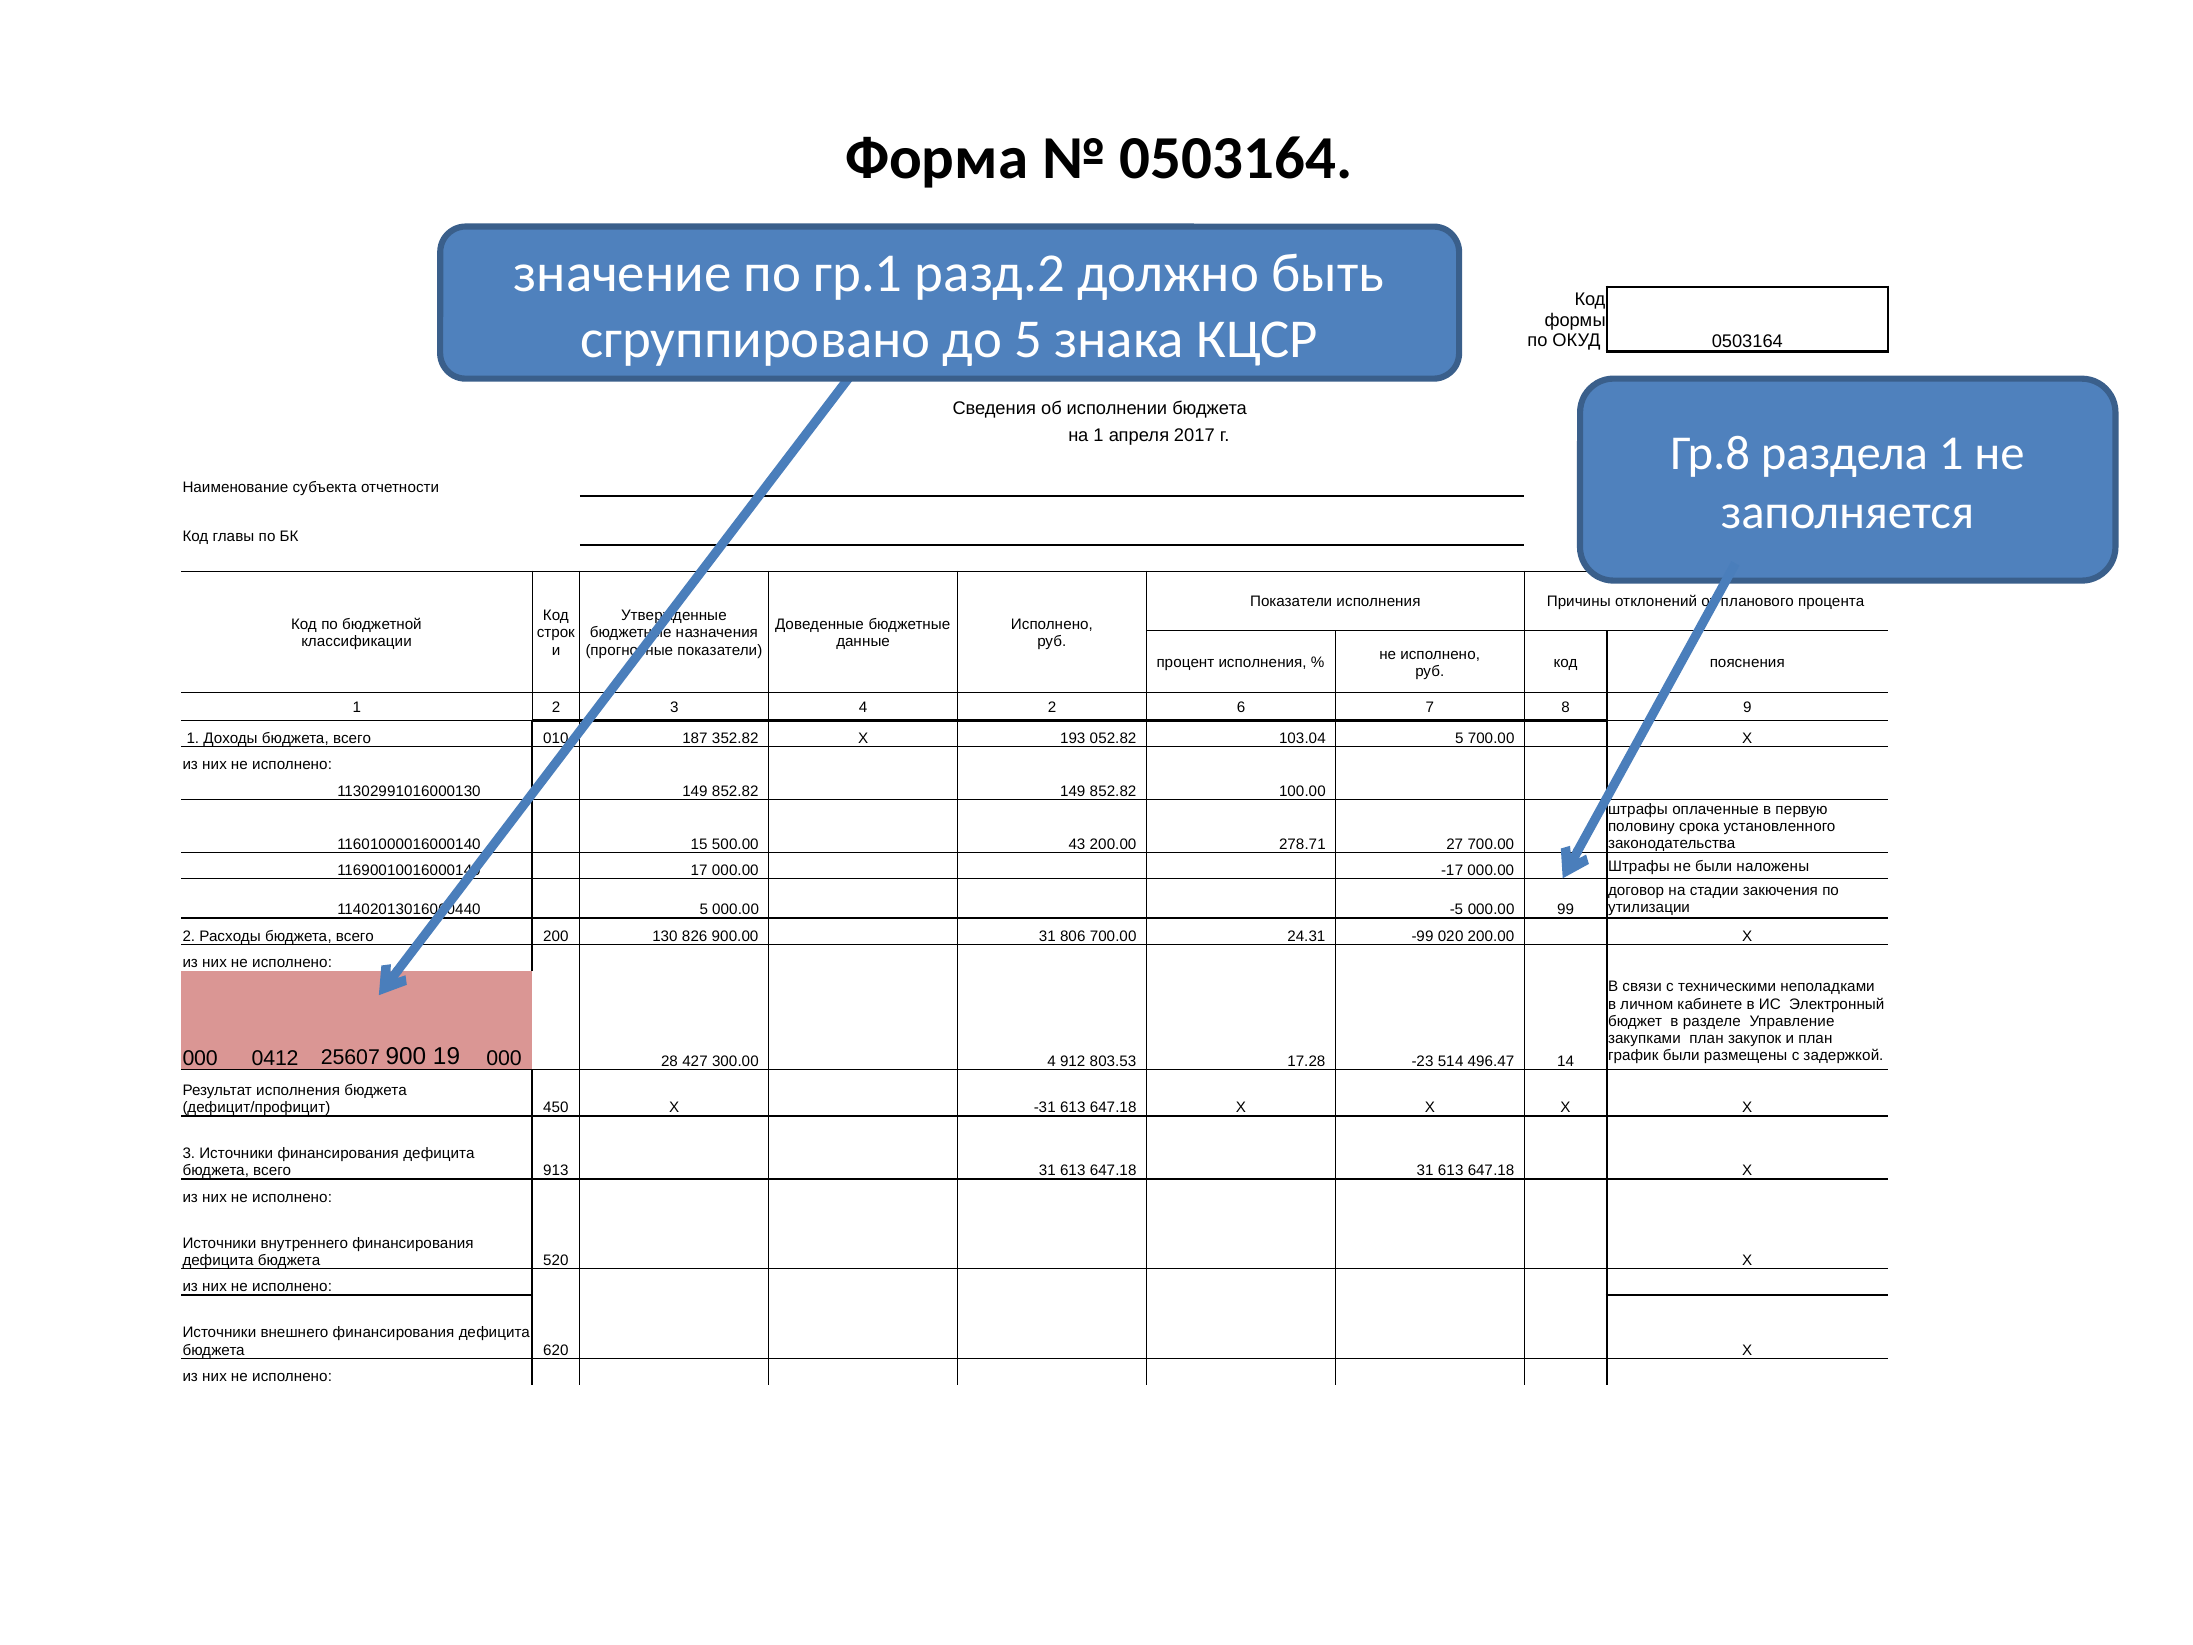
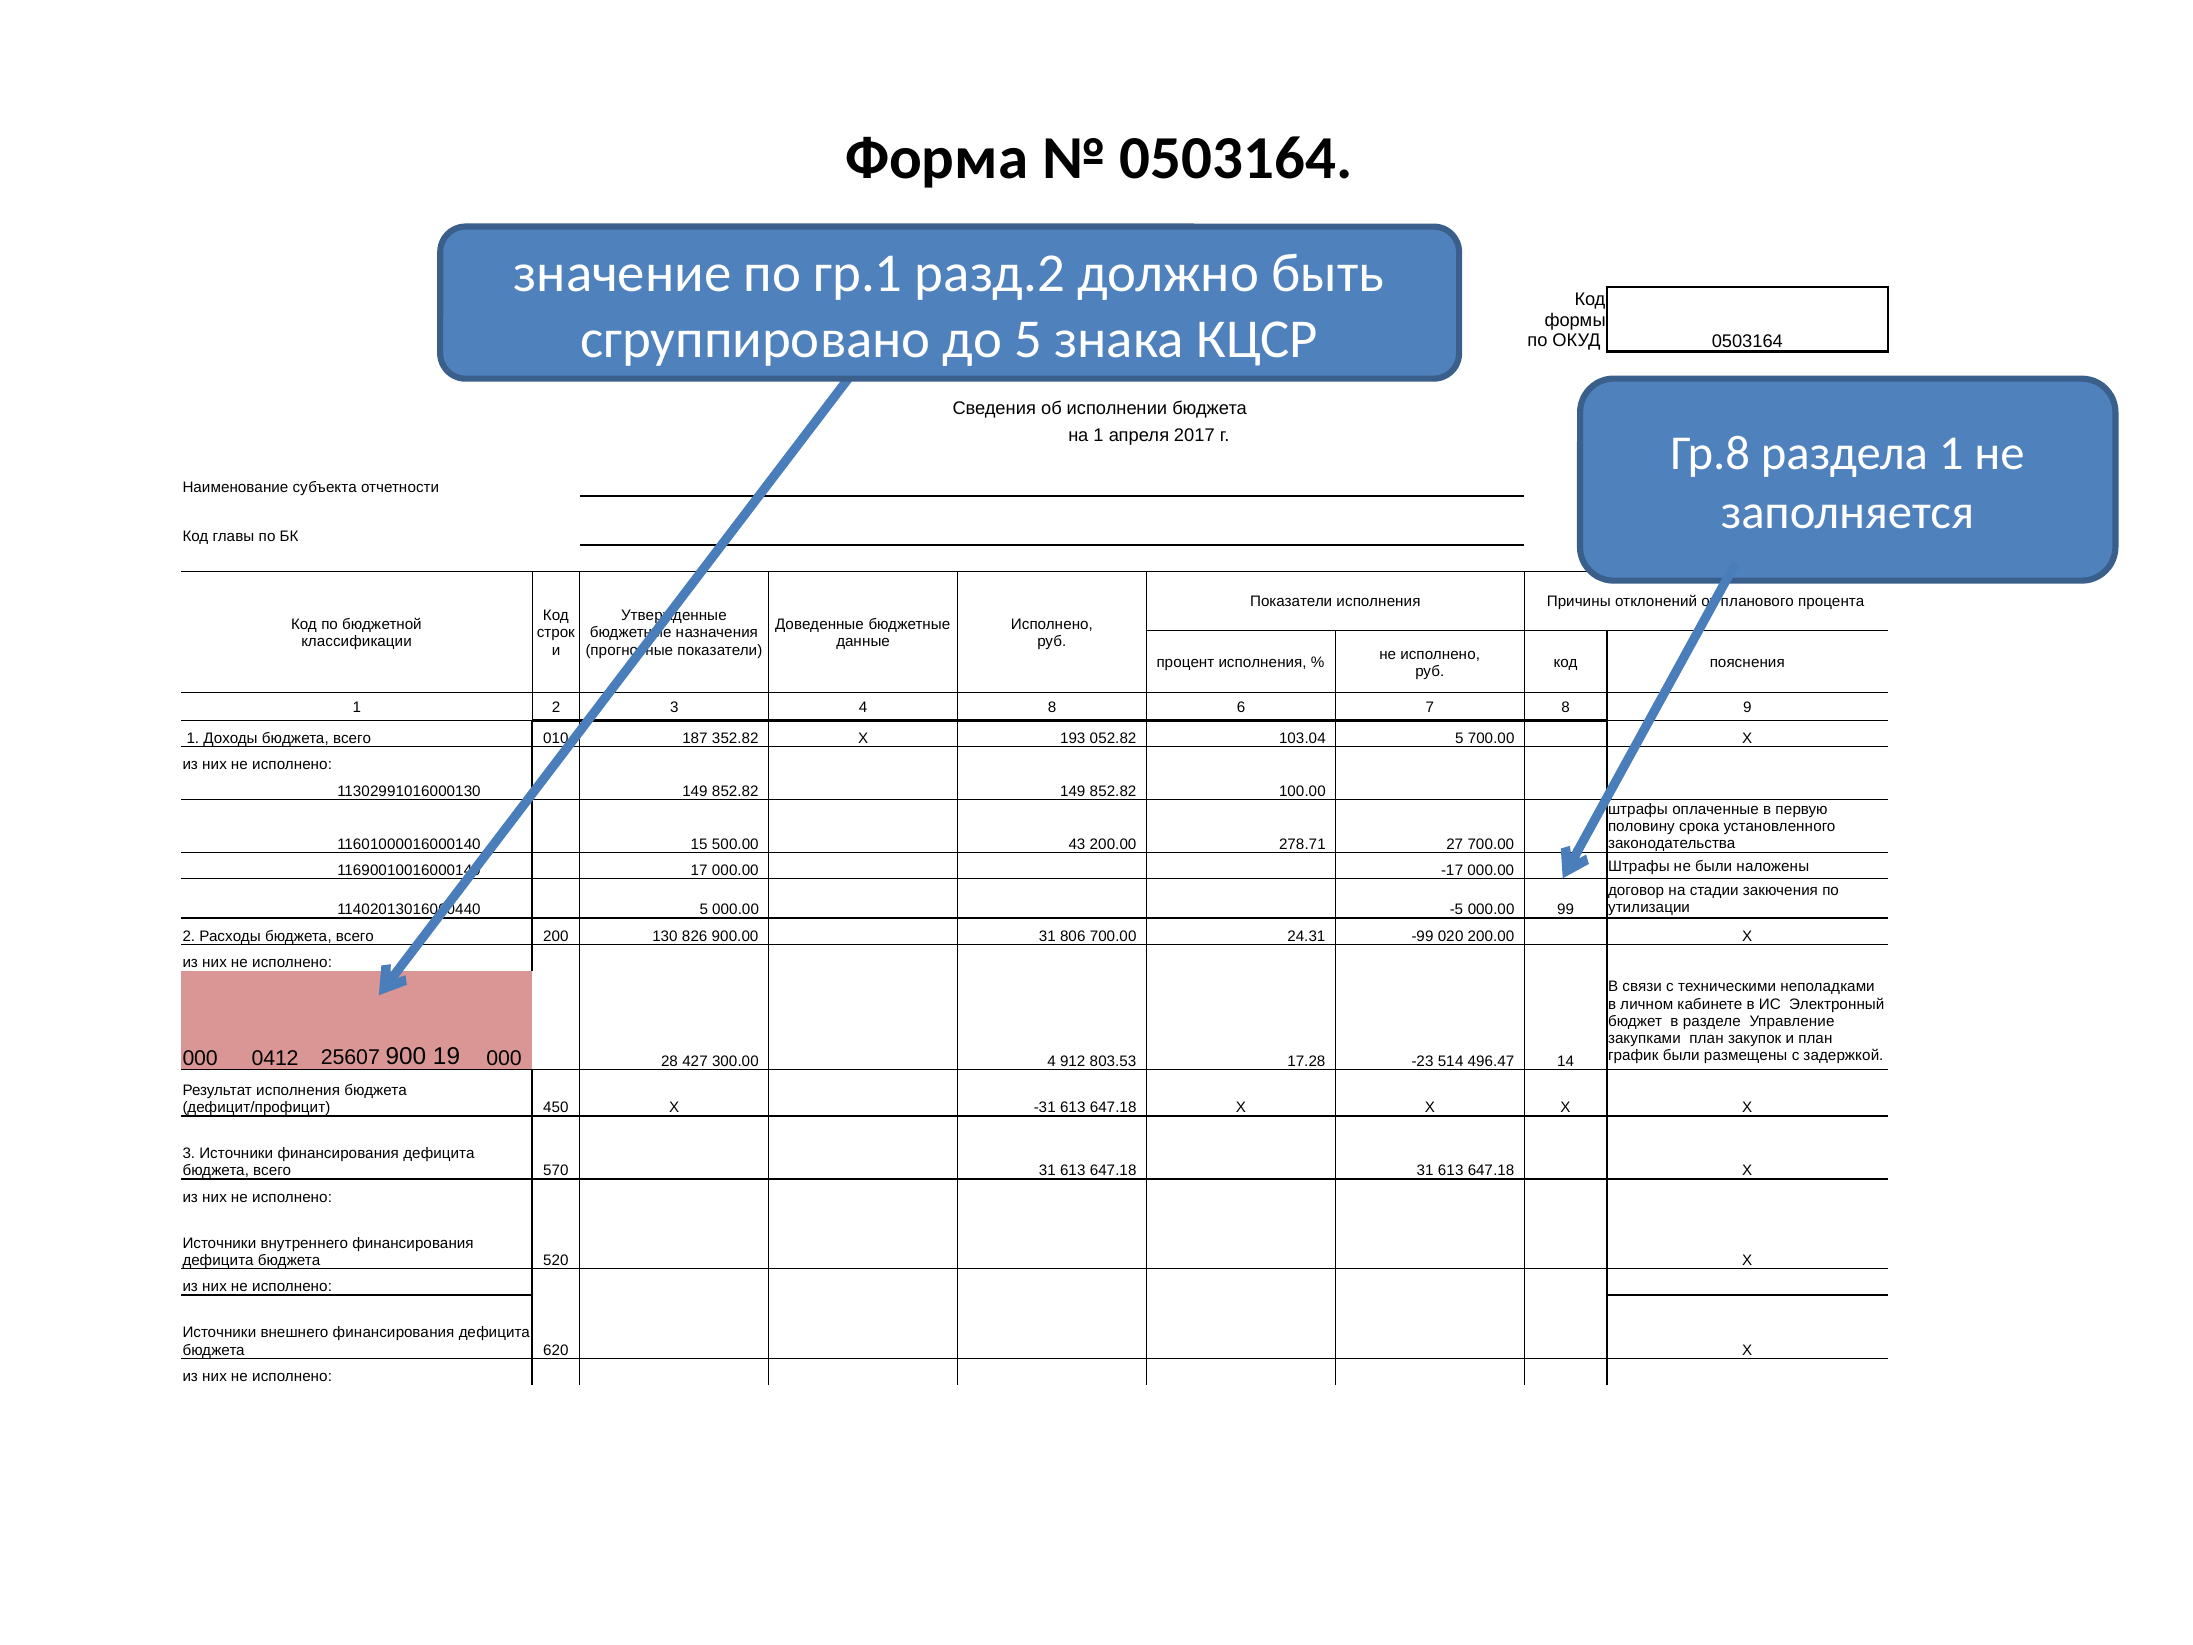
2 at (1052, 707): 2 -> 8
913: 913 -> 570
